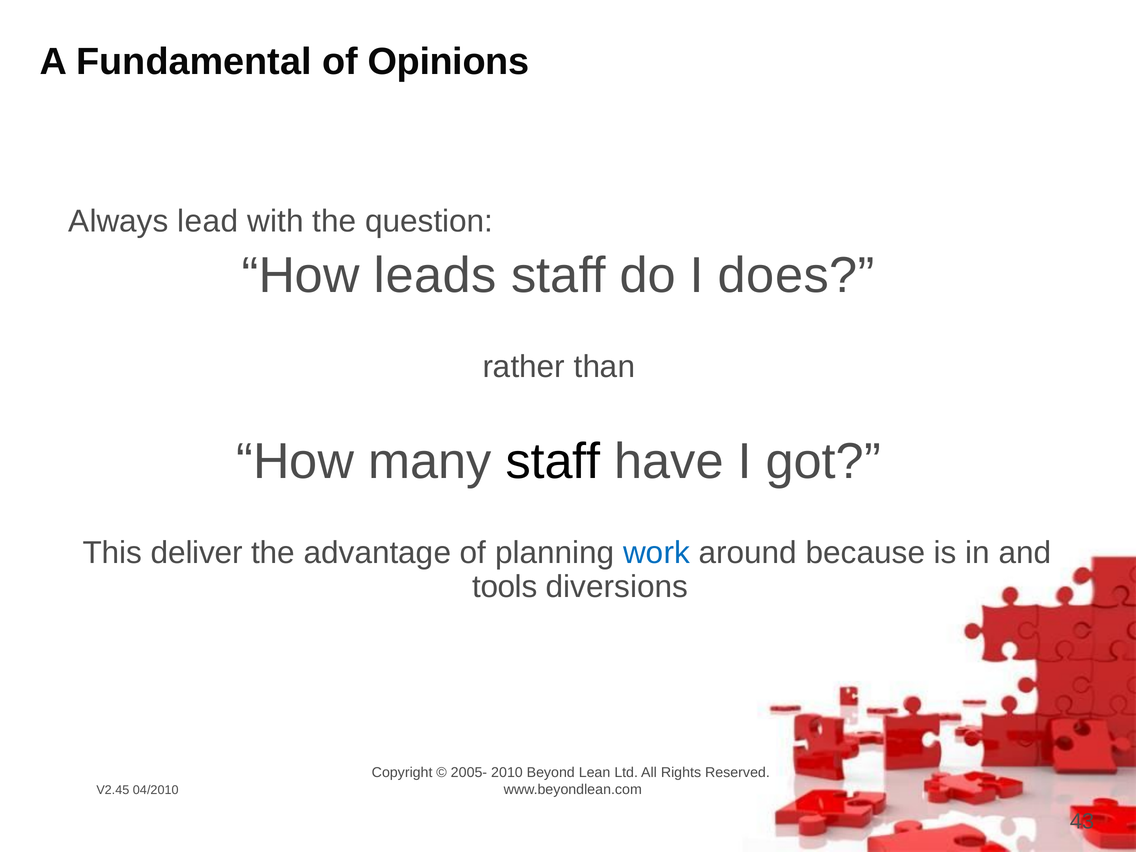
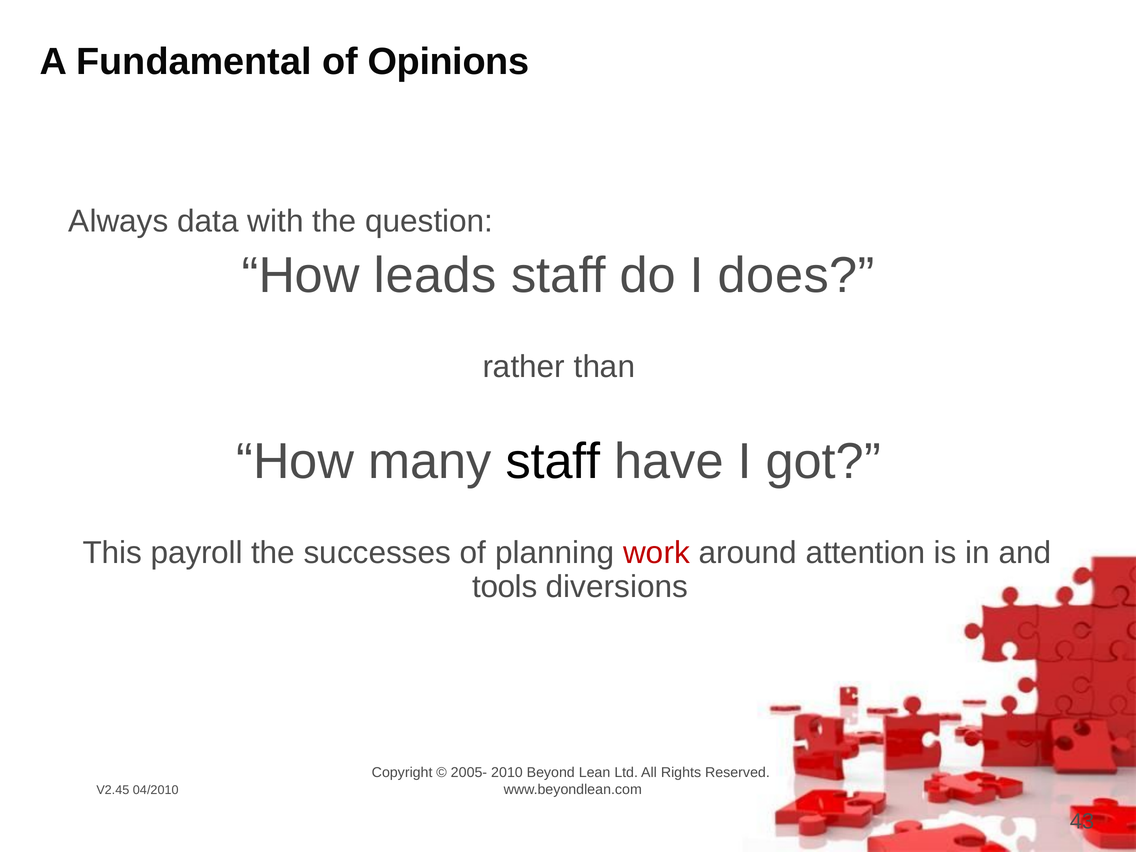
lead: lead -> data
deliver: deliver -> payroll
advantage: advantage -> successes
work colour: blue -> red
because: because -> attention
